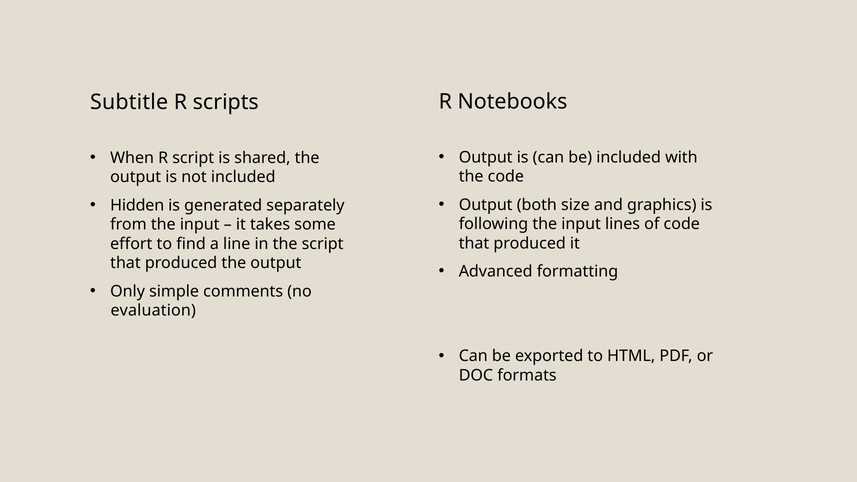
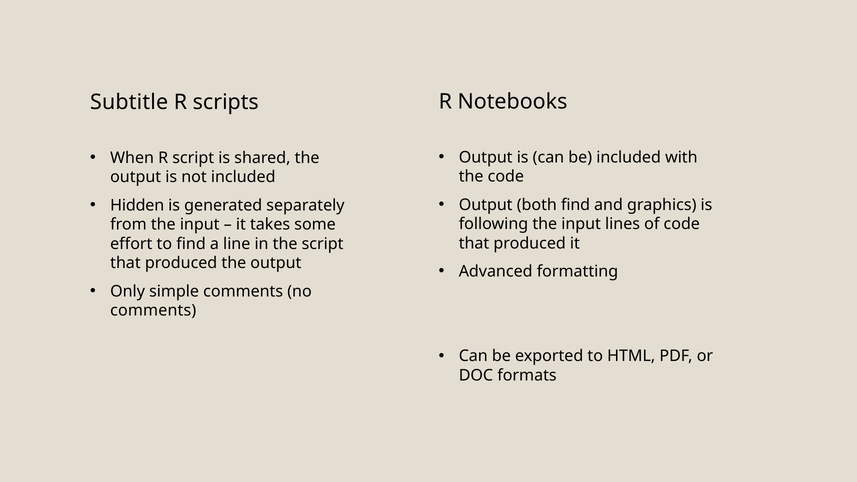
both size: size -> find
evaluation at (153, 311): evaluation -> comments
